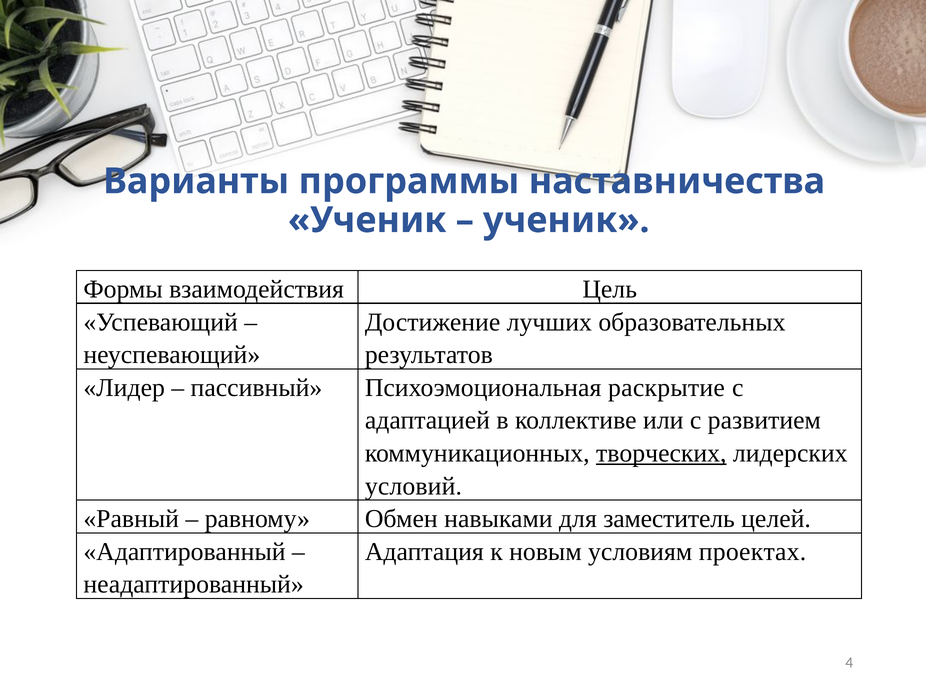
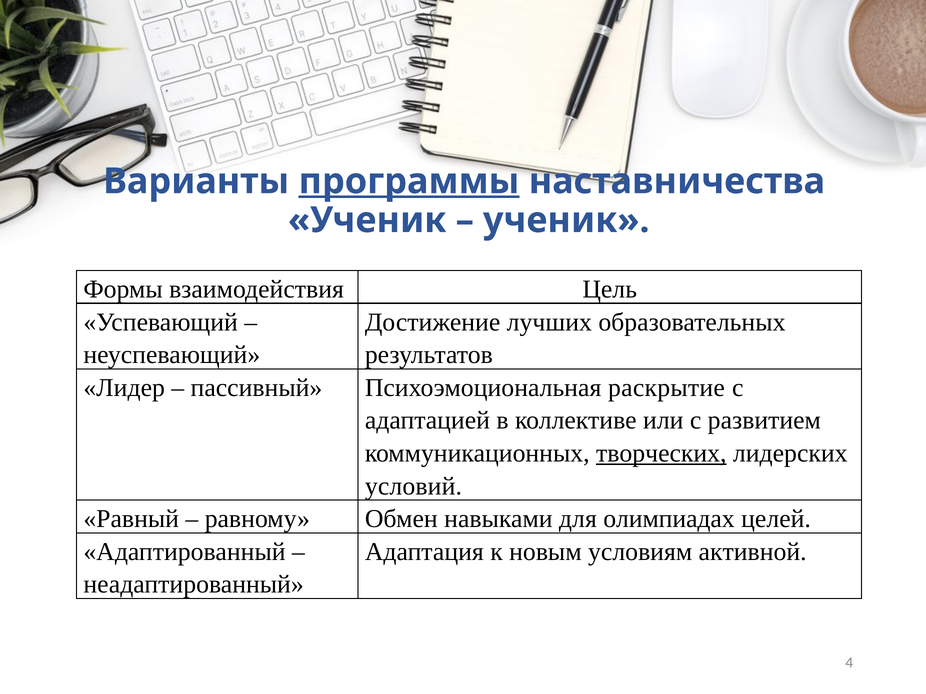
программы underline: none -> present
заместитель: заместитель -> олимпиадах
проектах: проектах -> активной
